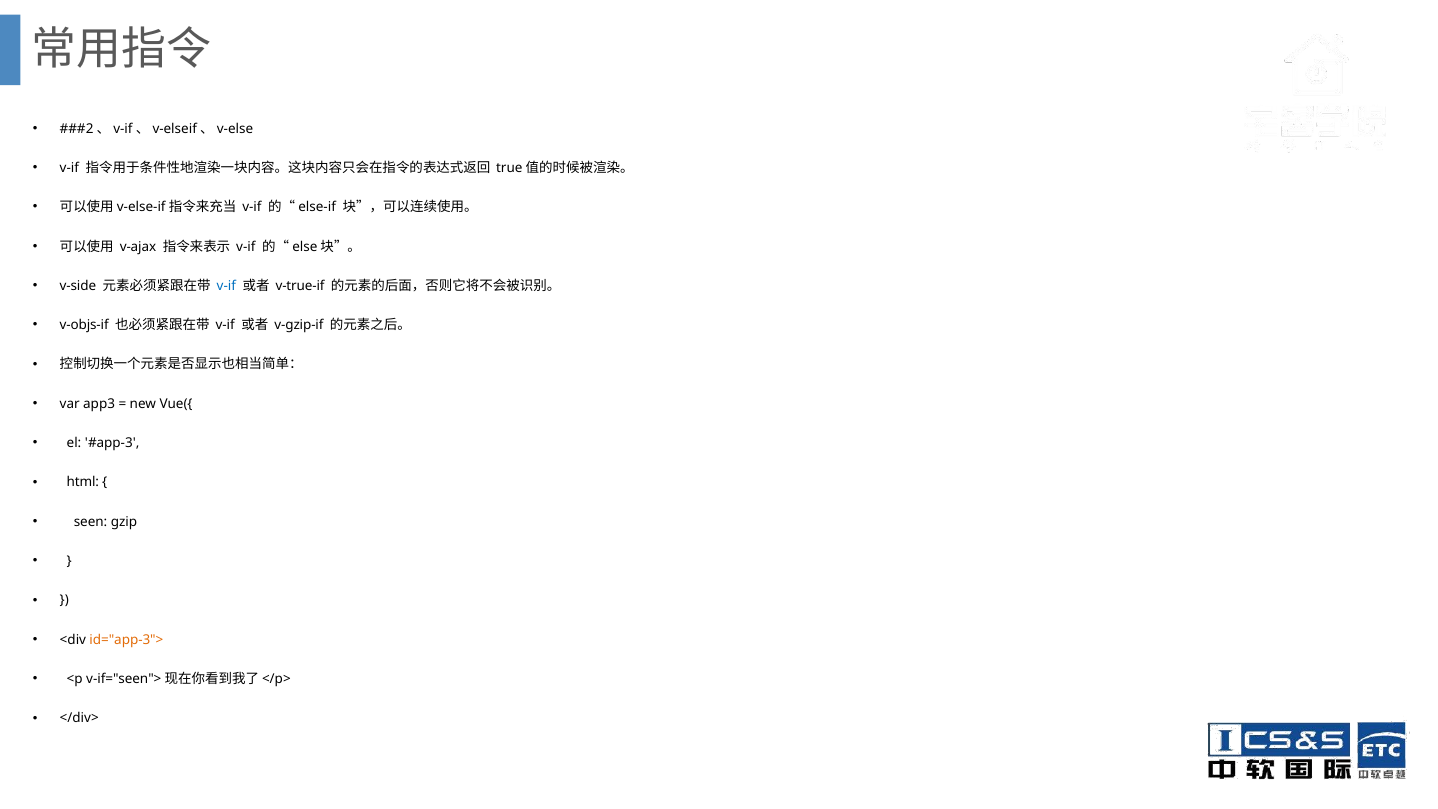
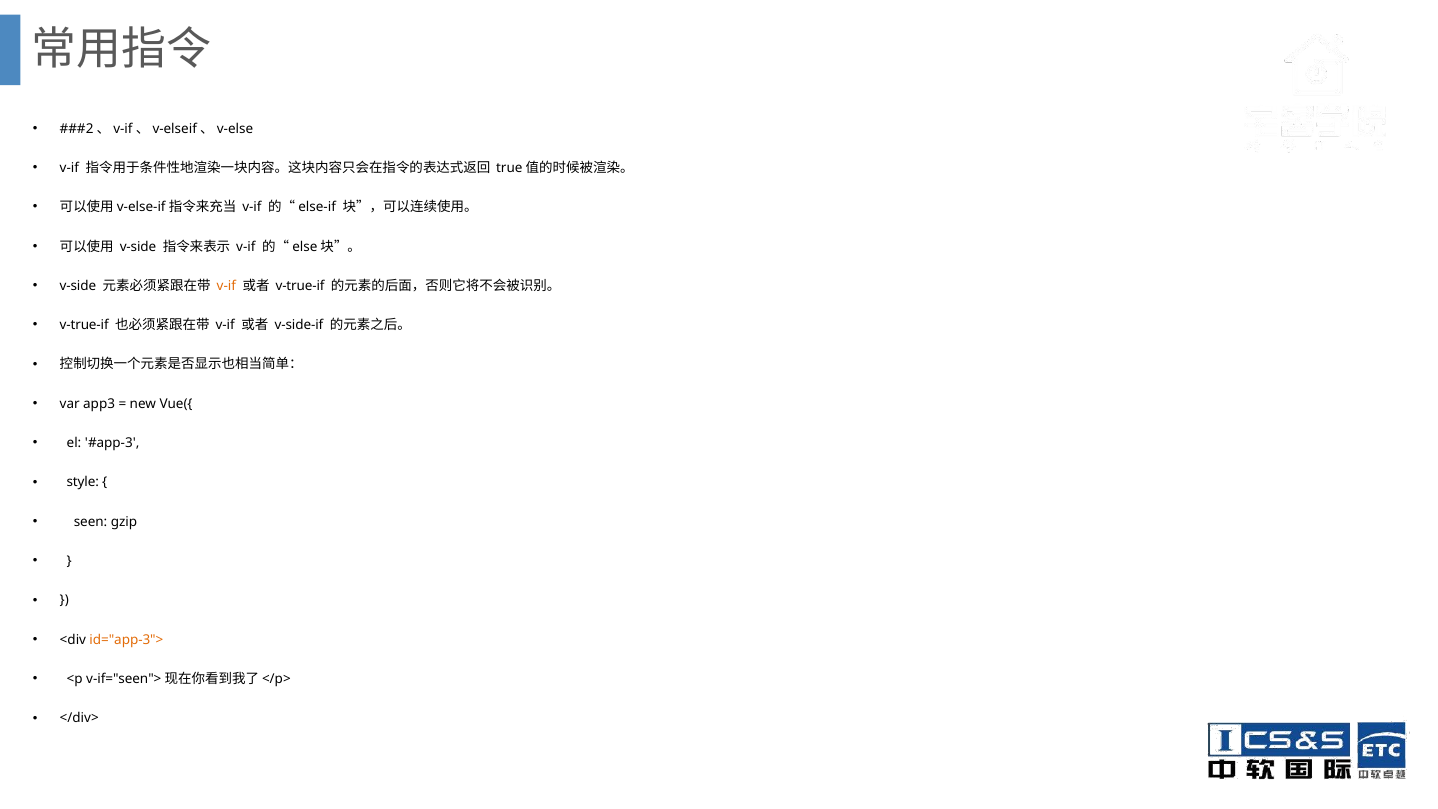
v-ajax at (138, 247): v-ajax -> v-side
v-if at (226, 286) colour: blue -> orange
v-objs-if at (84, 325): v-objs-if -> v-true-if
v-gzip-if: v-gzip-if -> v-side-if
html: html -> style
